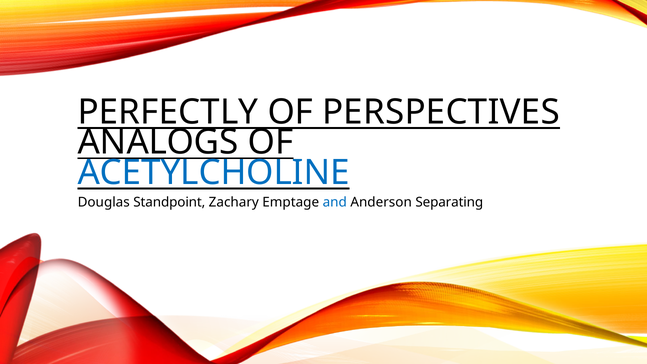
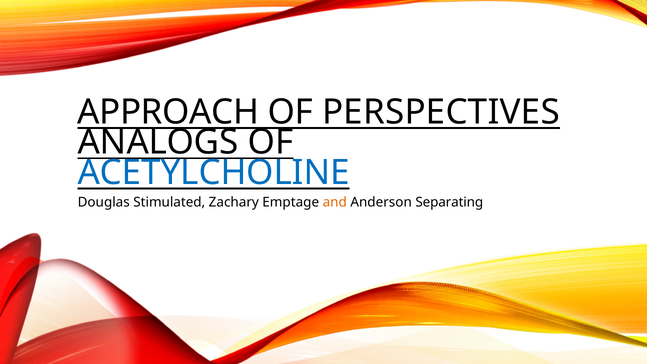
PERFECTLY: PERFECTLY -> APPROACH
Standpoint: Standpoint -> Stimulated
and colour: blue -> orange
